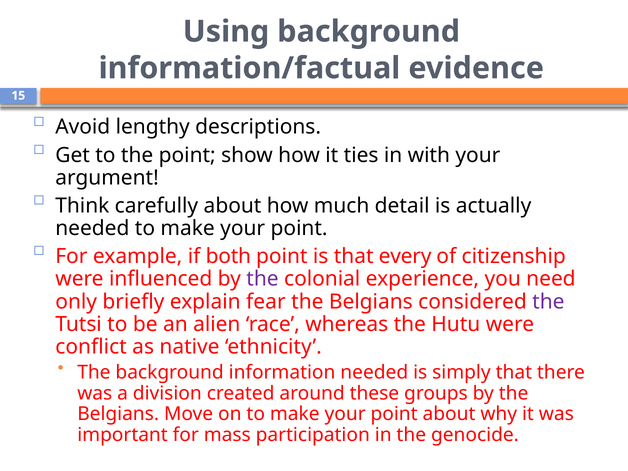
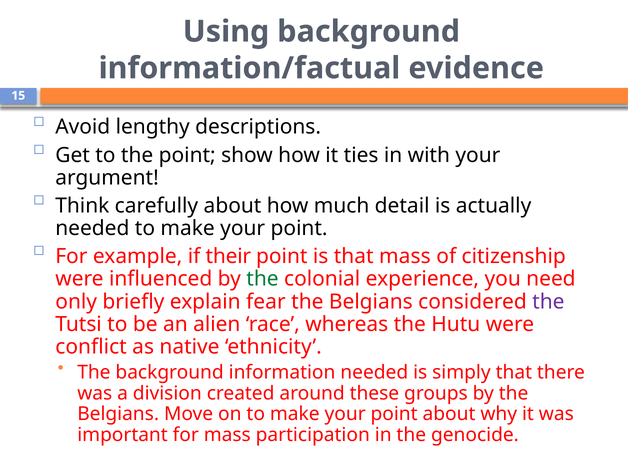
both: both -> their
that every: every -> mass
the at (262, 279) colour: purple -> green
